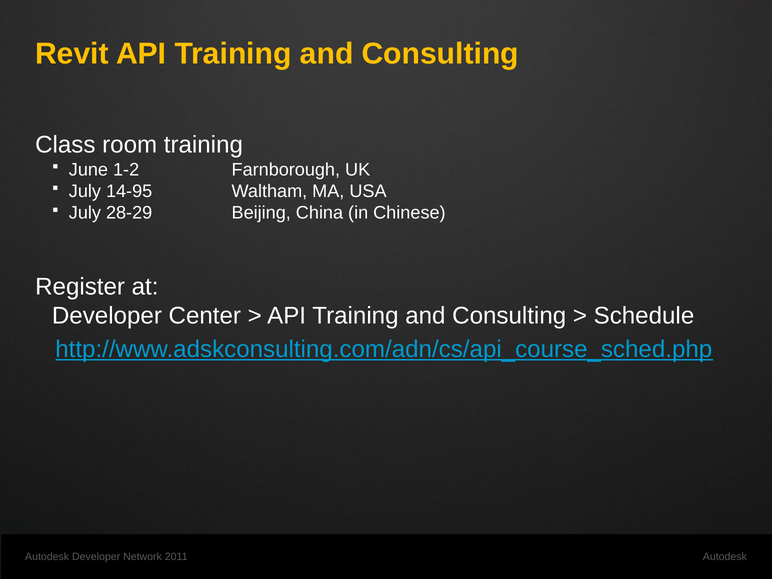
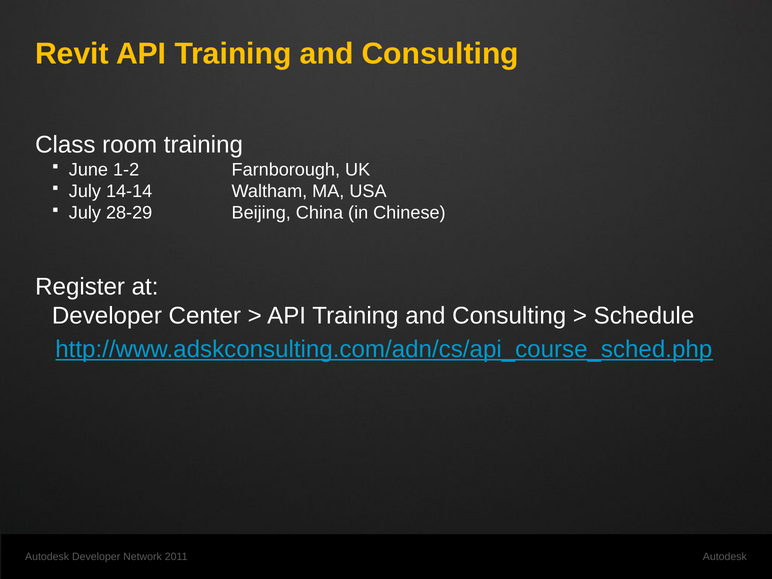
14-95: 14-95 -> 14-14
